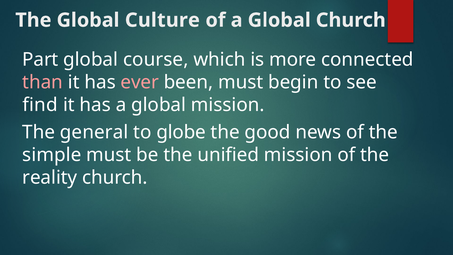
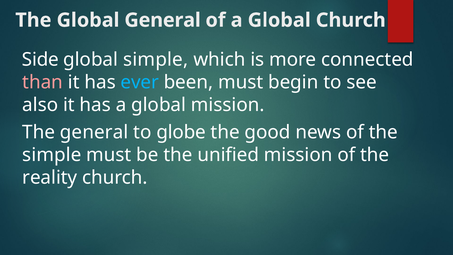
Global Culture: Culture -> General
Part: Part -> Side
global course: course -> simple
ever colour: pink -> light blue
find: find -> also
